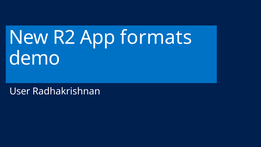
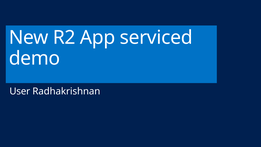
formats: formats -> serviced
